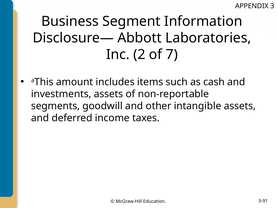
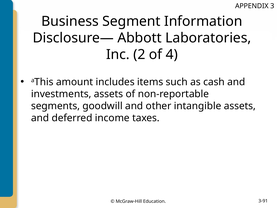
7: 7 -> 4
